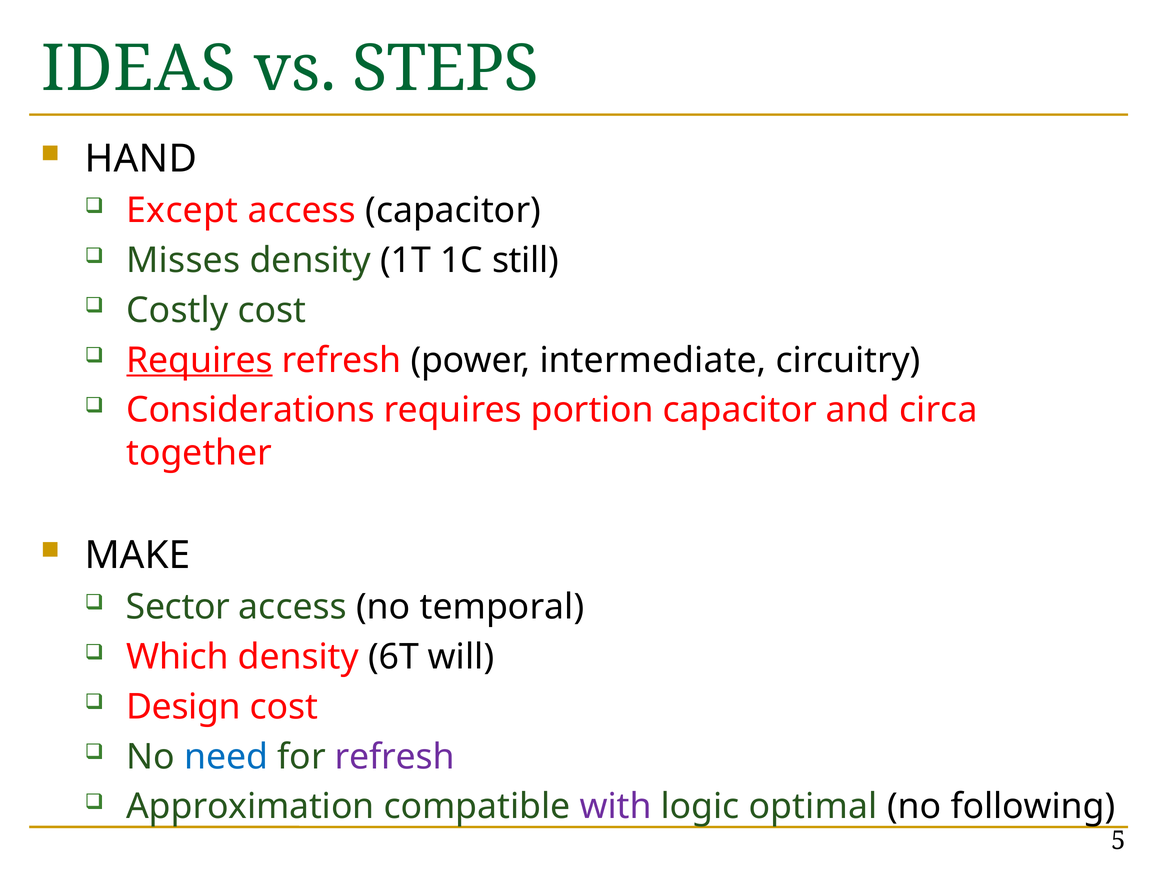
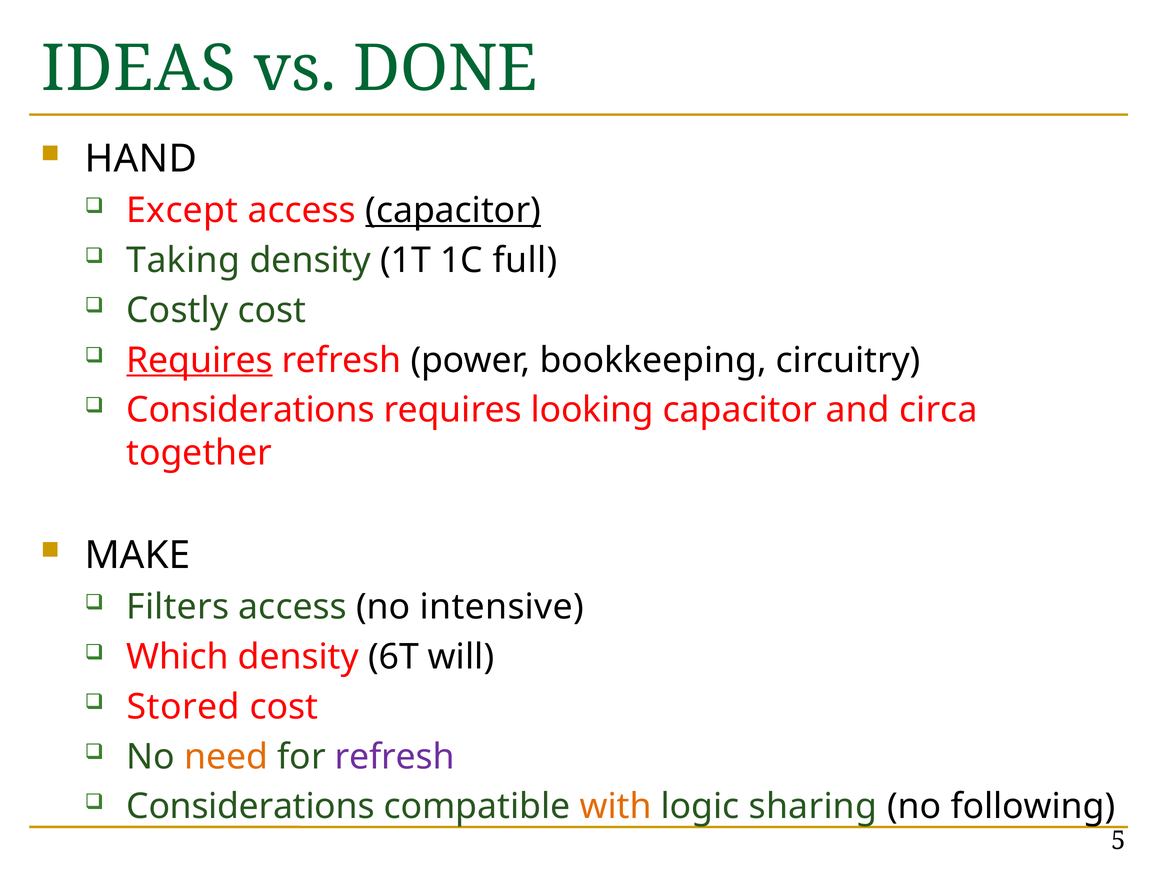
STEPS: STEPS -> DONE
capacitor at (453, 211) underline: none -> present
Misses: Misses -> Taking
still: still -> full
intermediate: intermediate -> bookkeeping
portion: portion -> looking
Sector: Sector -> Filters
temporal: temporal -> intensive
Design: Design -> Stored
need colour: blue -> orange
Approximation at (250, 807): Approximation -> Considerations
with colour: purple -> orange
optimal: optimal -> sharing
